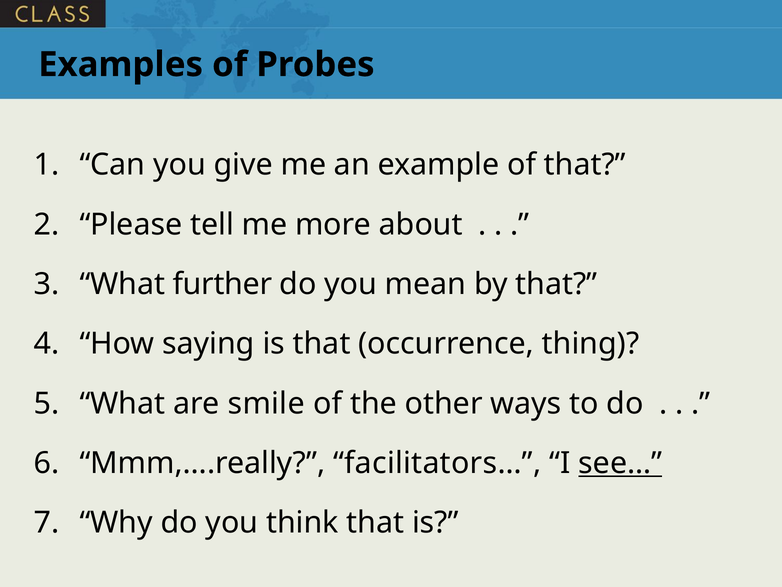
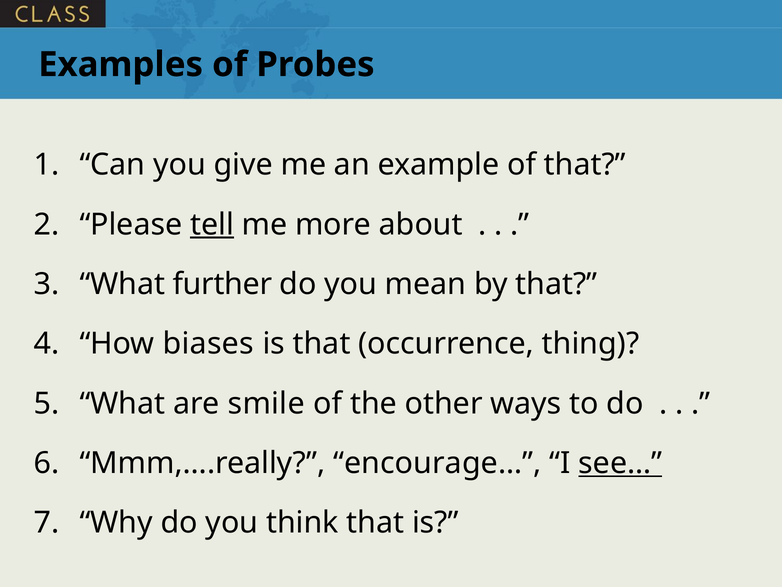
tell underline: none -> present
saying: saying -> biases
facilitators…: facilitators… -> encourage…
